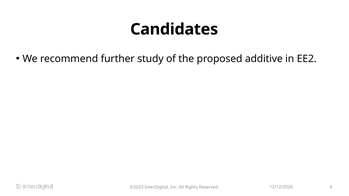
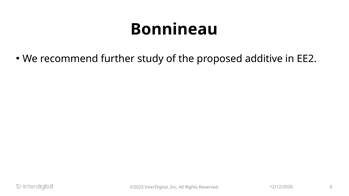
Candidates: Candidates -> Bonnineau
